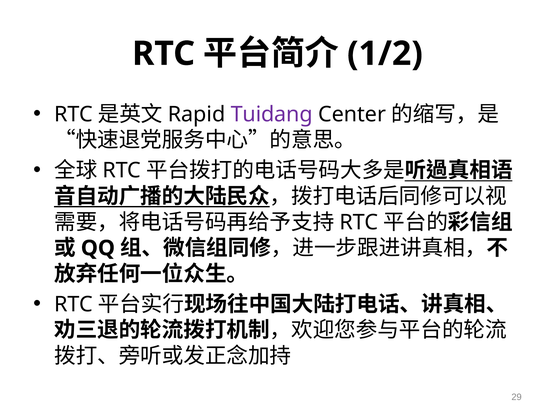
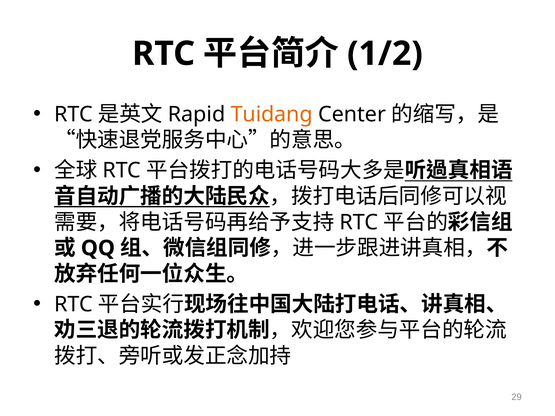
Tuidang colour: purple -> orange
